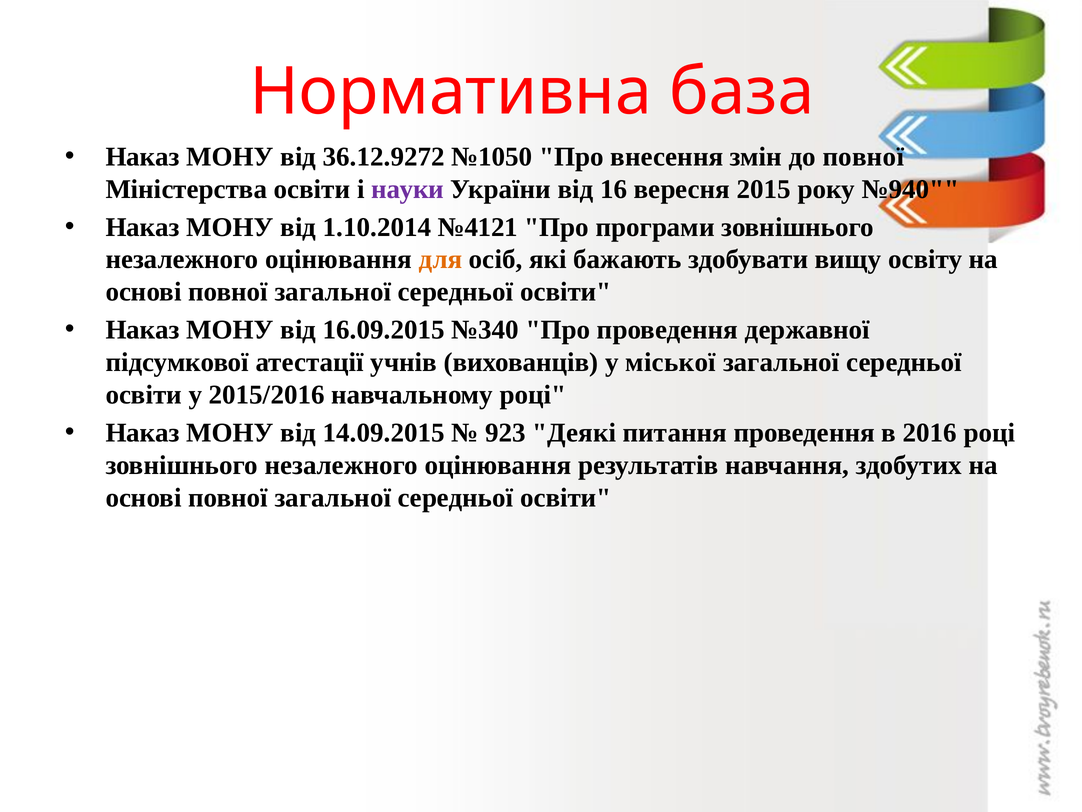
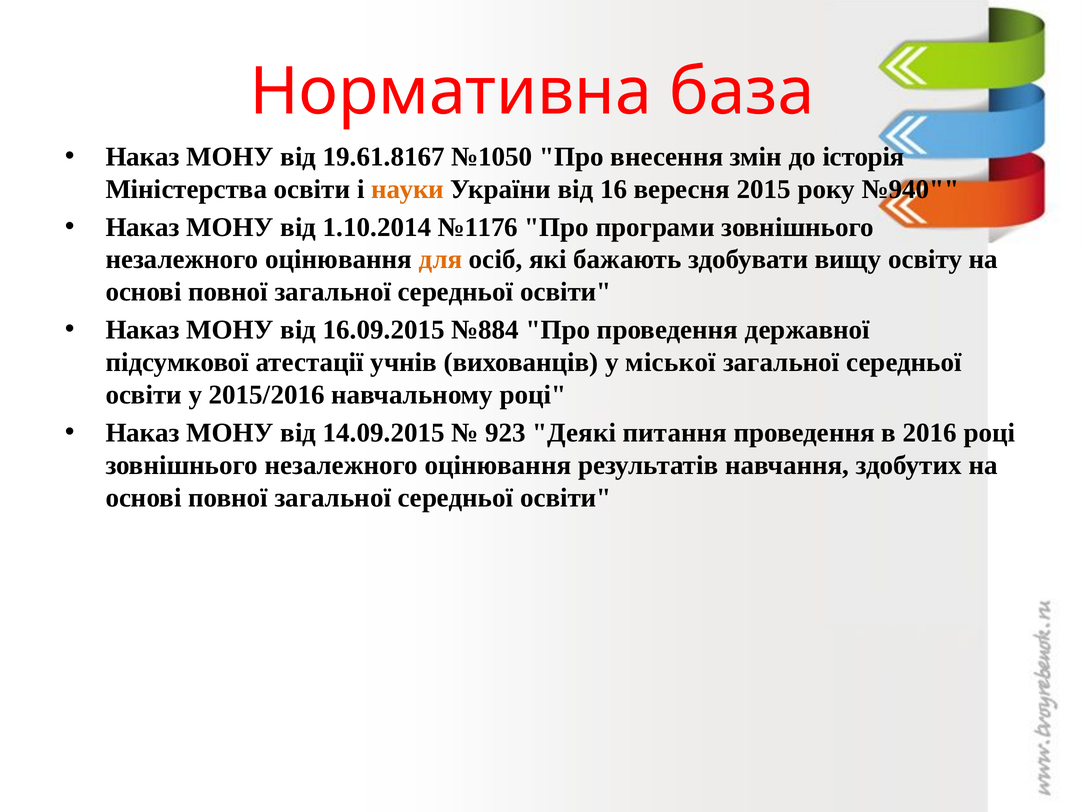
36.12.9272: 36.12.9272 -> 19.61.8167
до повної: повної -> історія
науки colour: purple -> orange
№4121: №4121 -> №1176
№340: №340 -> №884
